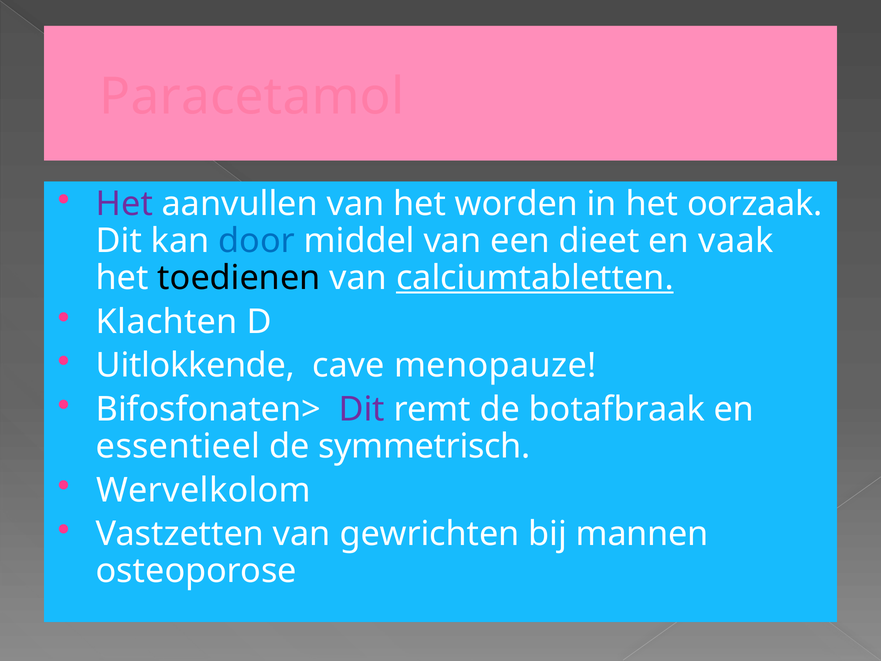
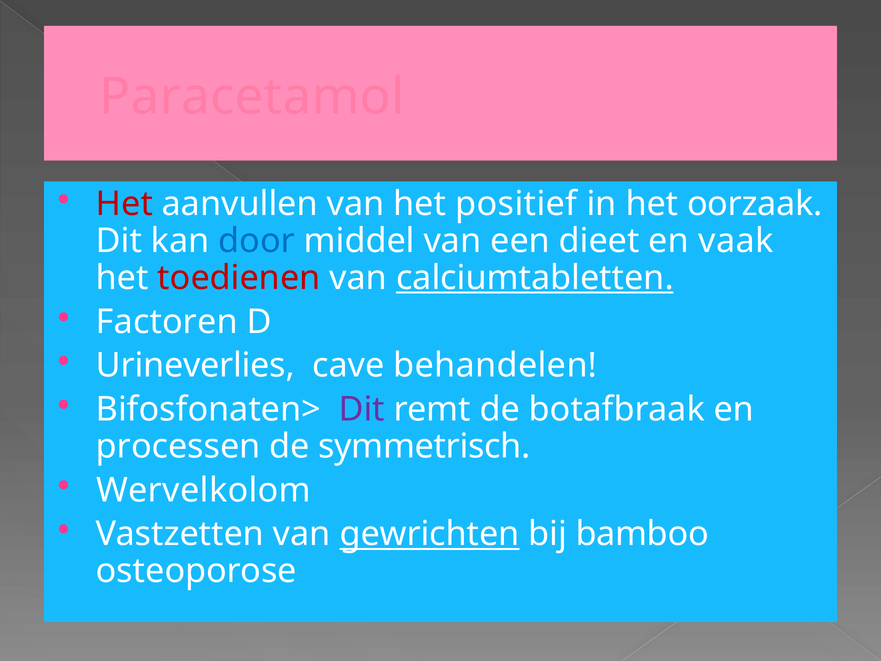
Het at (124, 204) colour: purple -> red
worden: worden -> positief
toedienen colour: black -> red
Klachten: Klachten -> Factoren
Uitlokkende: Uitlokkende -> Urineverlies
menopauze: menopauze -> behandelen
essentieel: essentieel -> processen
gewrichten underline: none -> present
mannen: mannen -> bamboo
